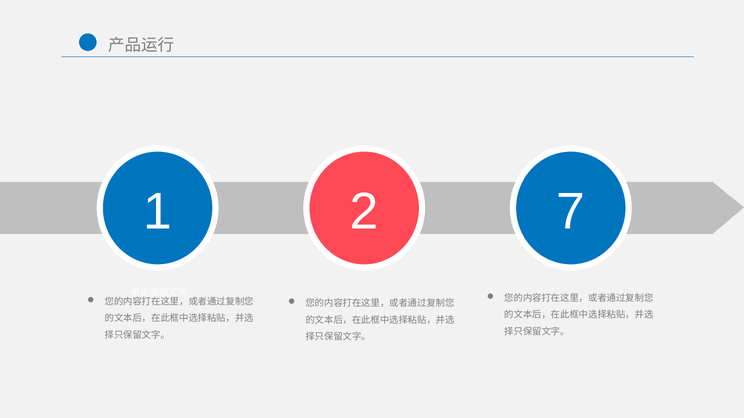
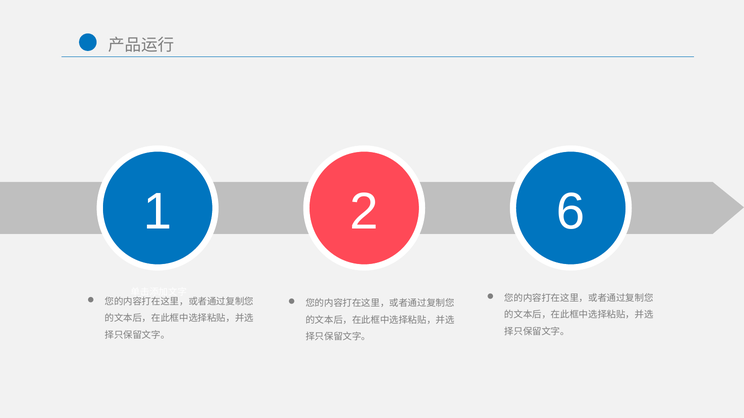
7: 7 -> 6
